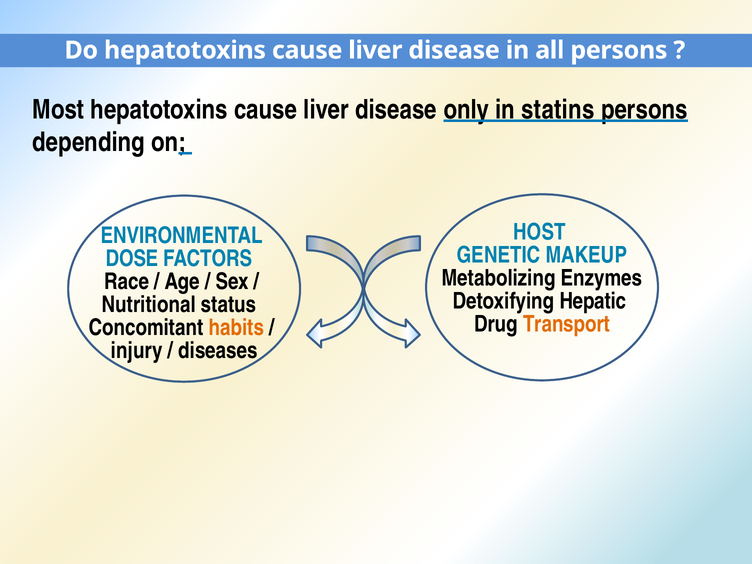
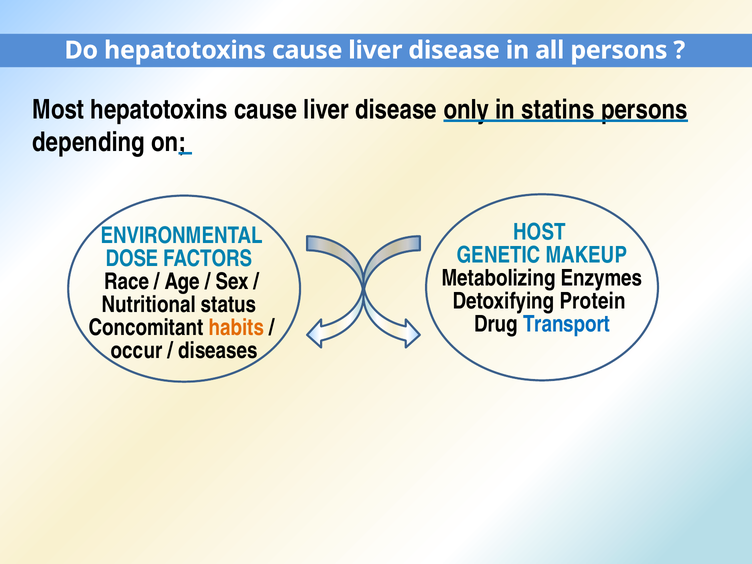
Hepatic: Hepatic -> Protein
Transport colour: orange -> blue
injury: injury -> occur
